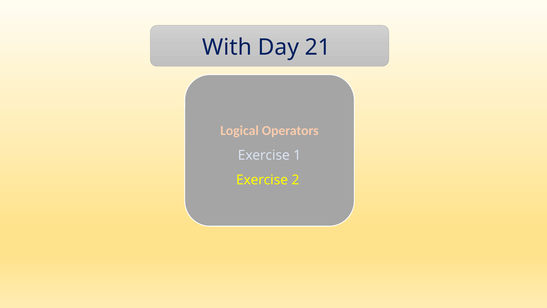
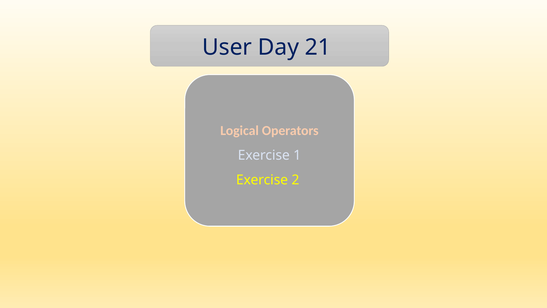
With: With -> User
